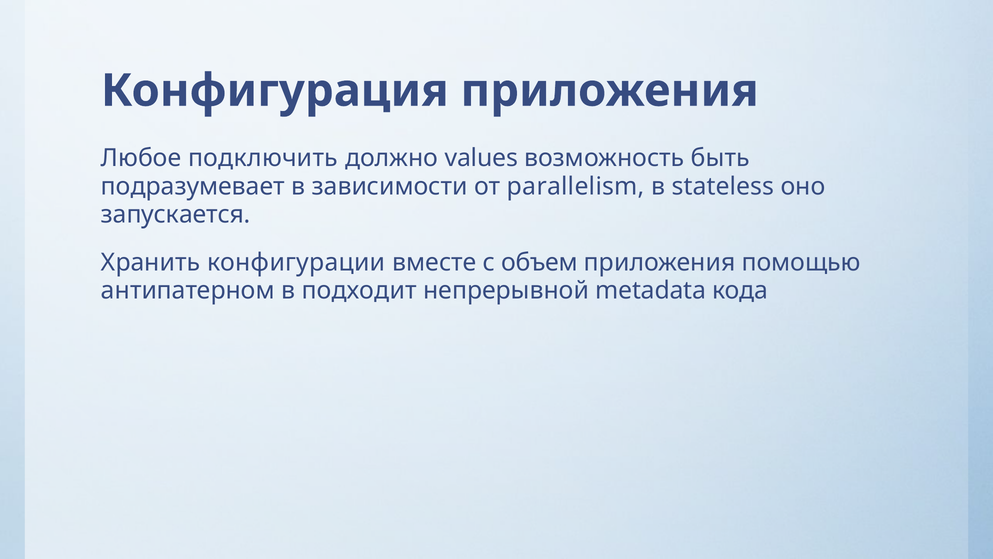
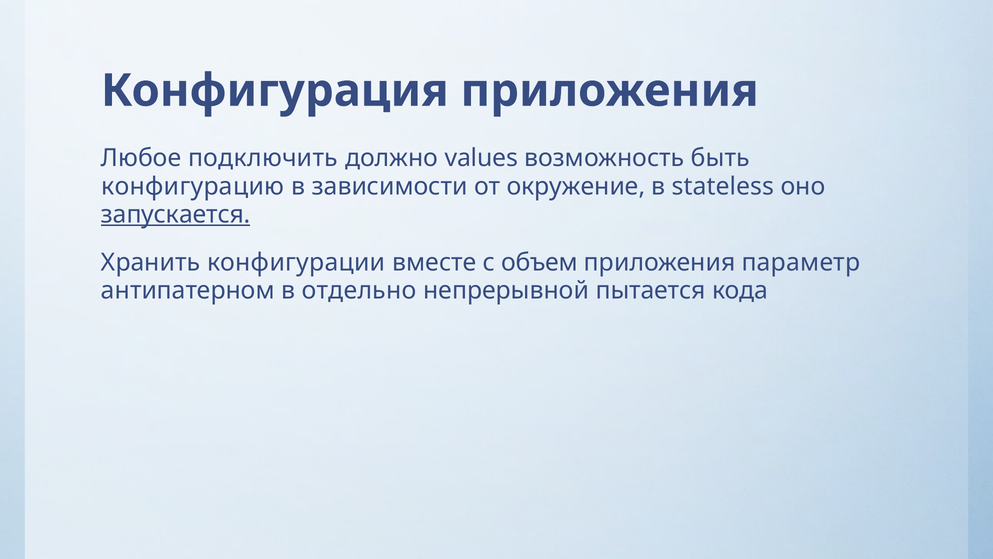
подразумевает: подразумевает -> конфигурацию
parallelism: parallelism -> окружение
запускается underline: none -> present
помощью: помощью -> параметр
подходит: подходит -> отдельно
metadata: metadata -> пытается
